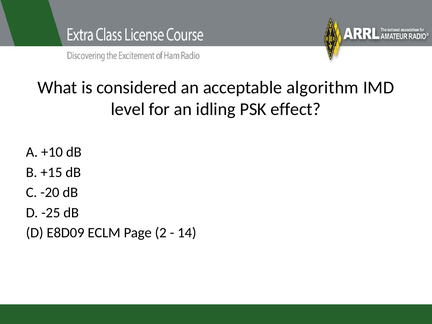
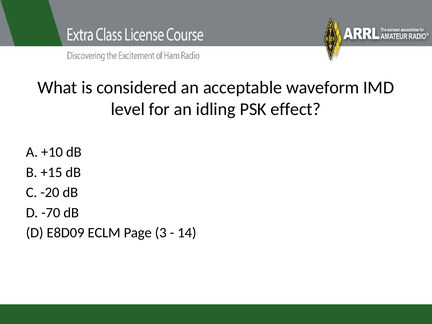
algorithm: algorithm -> waveform
-25: -25 -> -70
2: 2 -> 3
